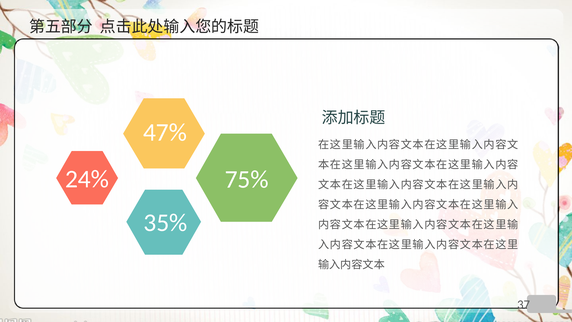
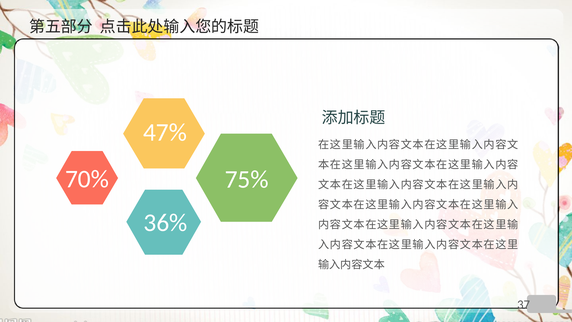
24%: 24% -> 70%
35%: 35% -> 36%
